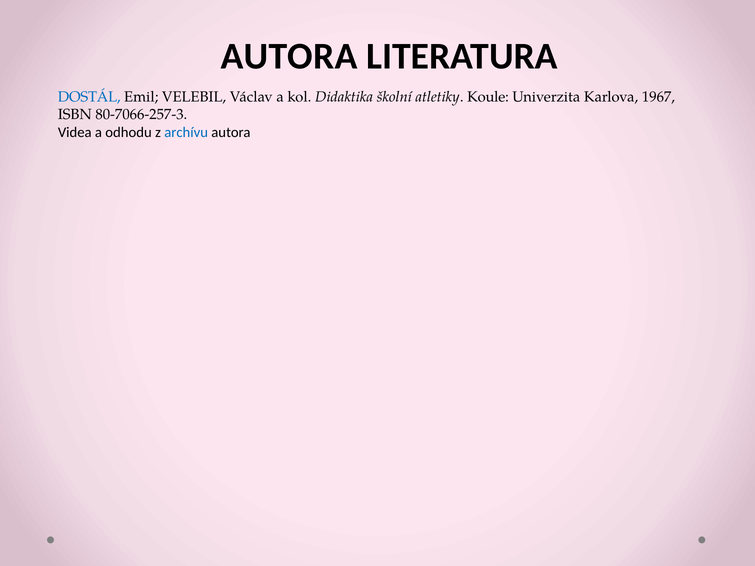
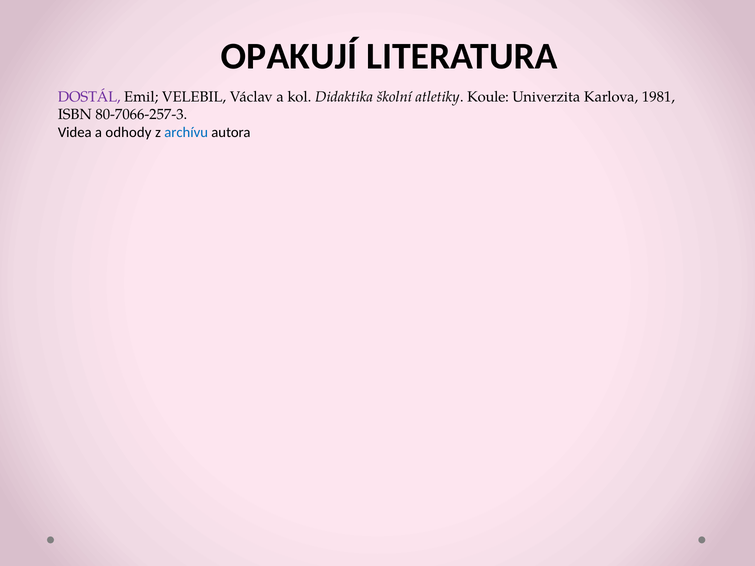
AUTORA at (289, 56): AUTORA -> OPAKUJÍ
DOSTÁL colour: blue -> purple
1967: 1967 -> 1981
odhodu: odhodu -> odhody
